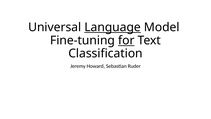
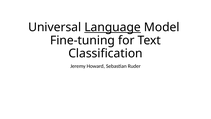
for underline: present -> none
